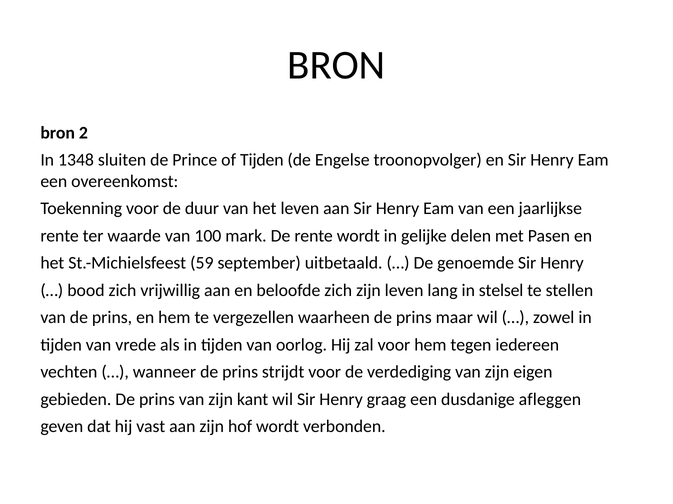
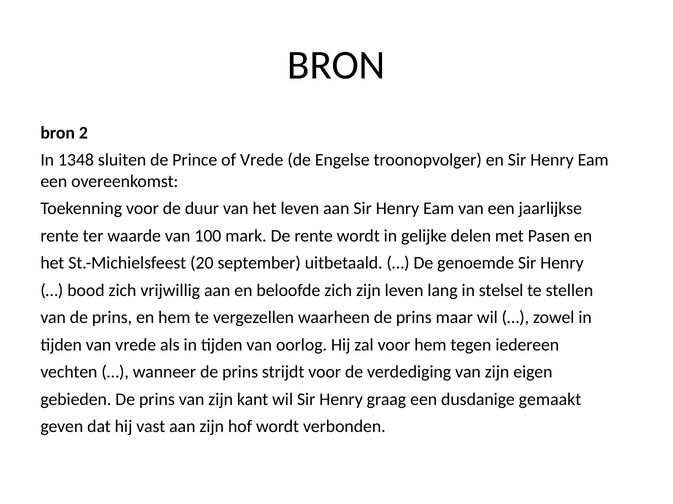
of Tijden: Tijden -> Vrede
59: 59 -> 20
afleggen: afleggen -> gemaakt
